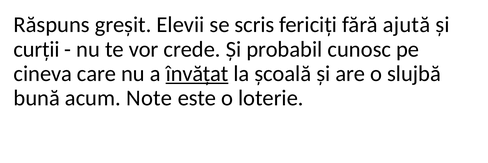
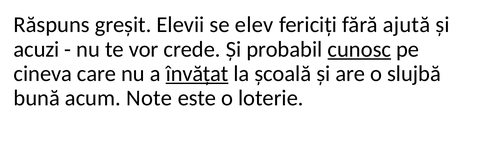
scris: scris -> elev
curții: curții -> acuzi
cunosc underline: none -> present
